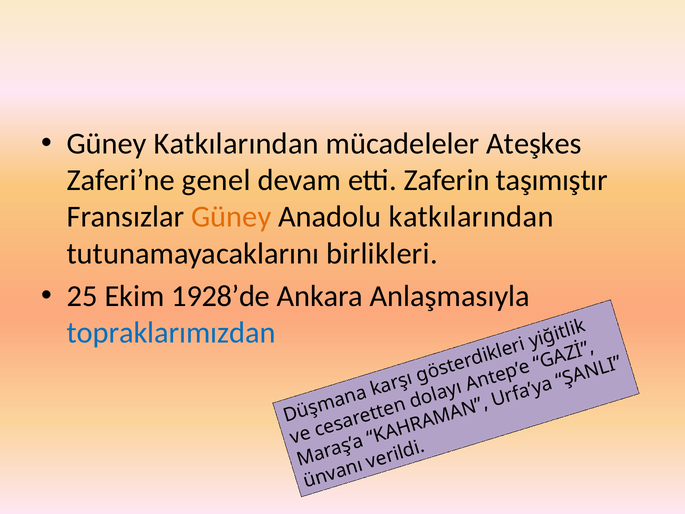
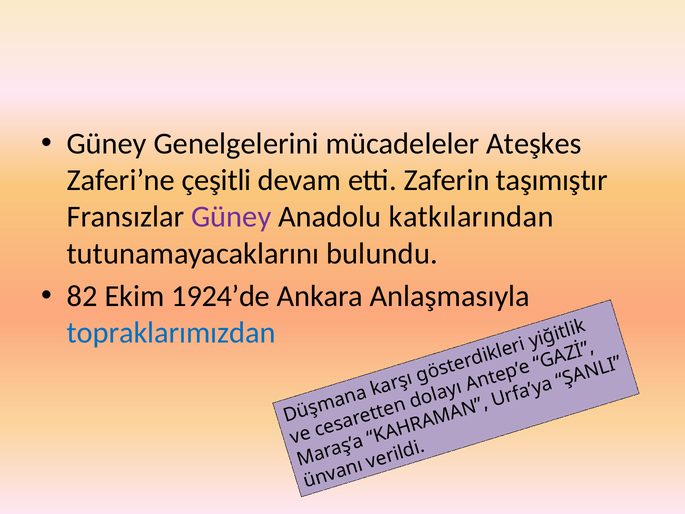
Güney Katkılarından: Katkılarından -> Genelgelerini
genel: genel -> çeşitli
Güney at (231, 217) colour: orange -> purple
birlikleri: birlikleri -> bulundu
25: 25 -> 82
1928’de: 1928’de -> 1924’de
